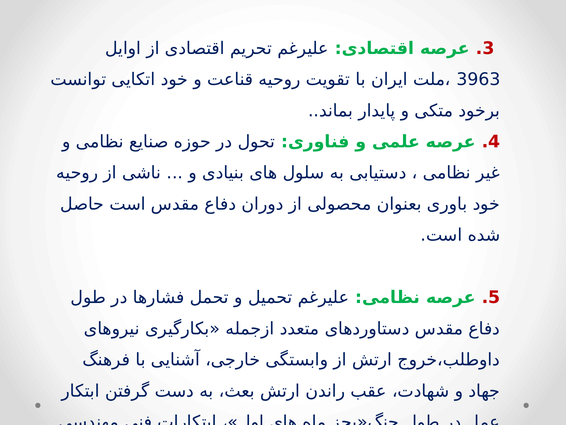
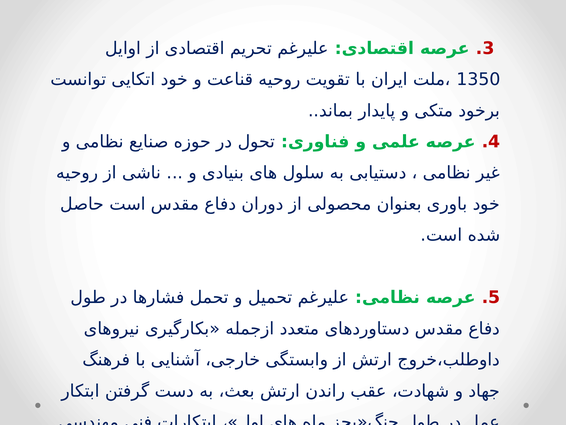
3963: 3963 -> 1350
